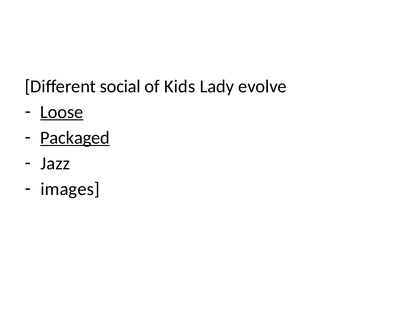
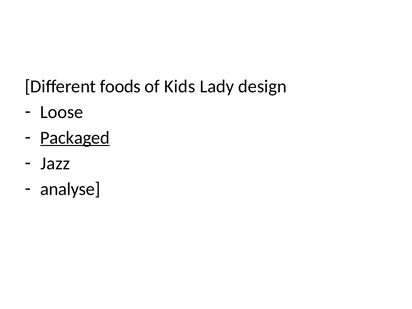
social: social -> foods
evolve: evolve -> design
Loose underline: present -> none
images: images -> analyse
